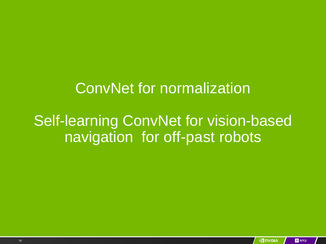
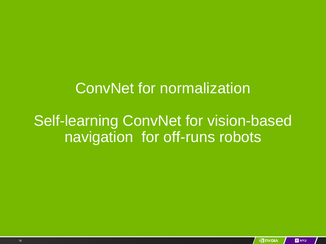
off-past: off-past -> off-runs
